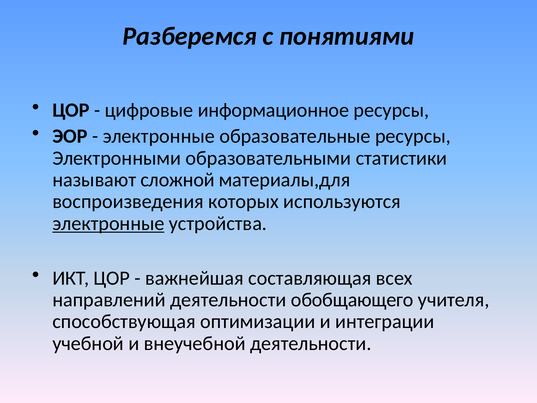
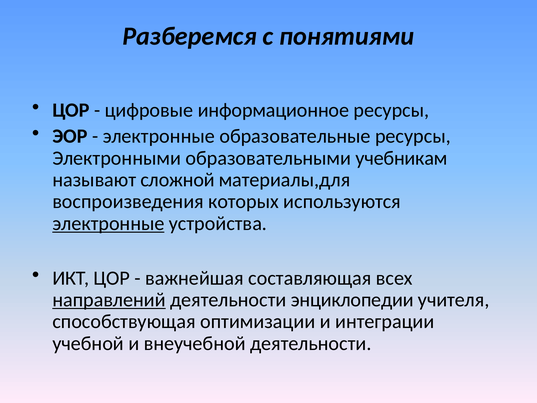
статистики: статистики -> учебникам
направлений underline: none -> present
обобщающего: обобщающего -> энциклопедии
